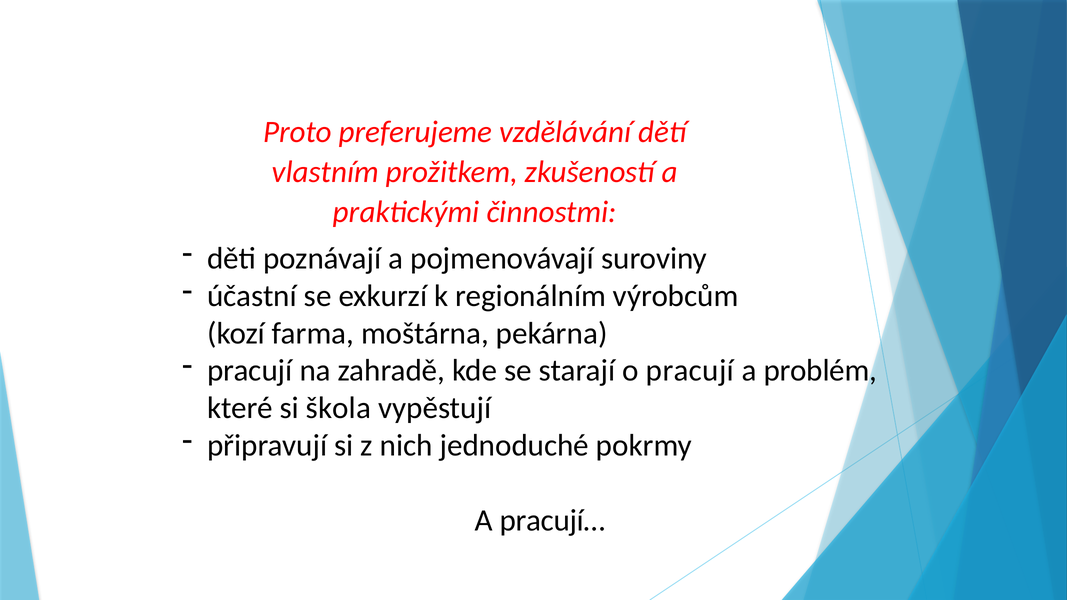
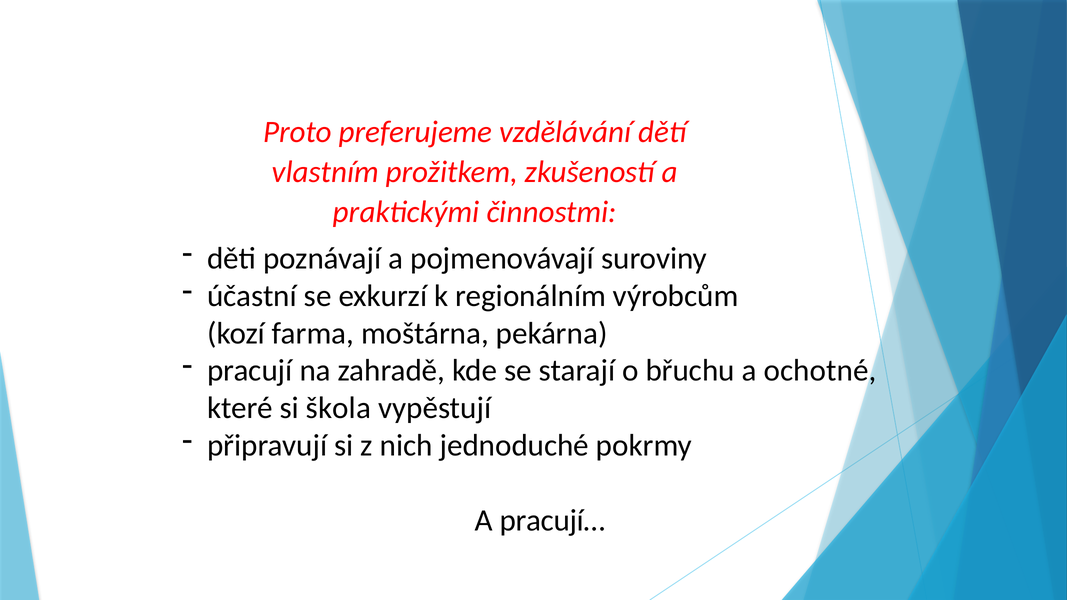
o pracují: pracují -> břuchu
problém: problém -> ochotné
